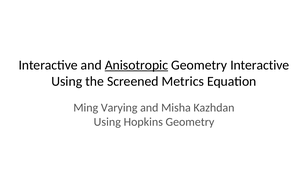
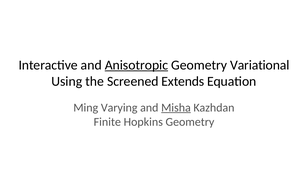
Geometry Interactive: Interactive -> Variational
Metrics: Metrics -> Extends
Misha underline: none -> present
Using at (107, 122): Using -> Finite
